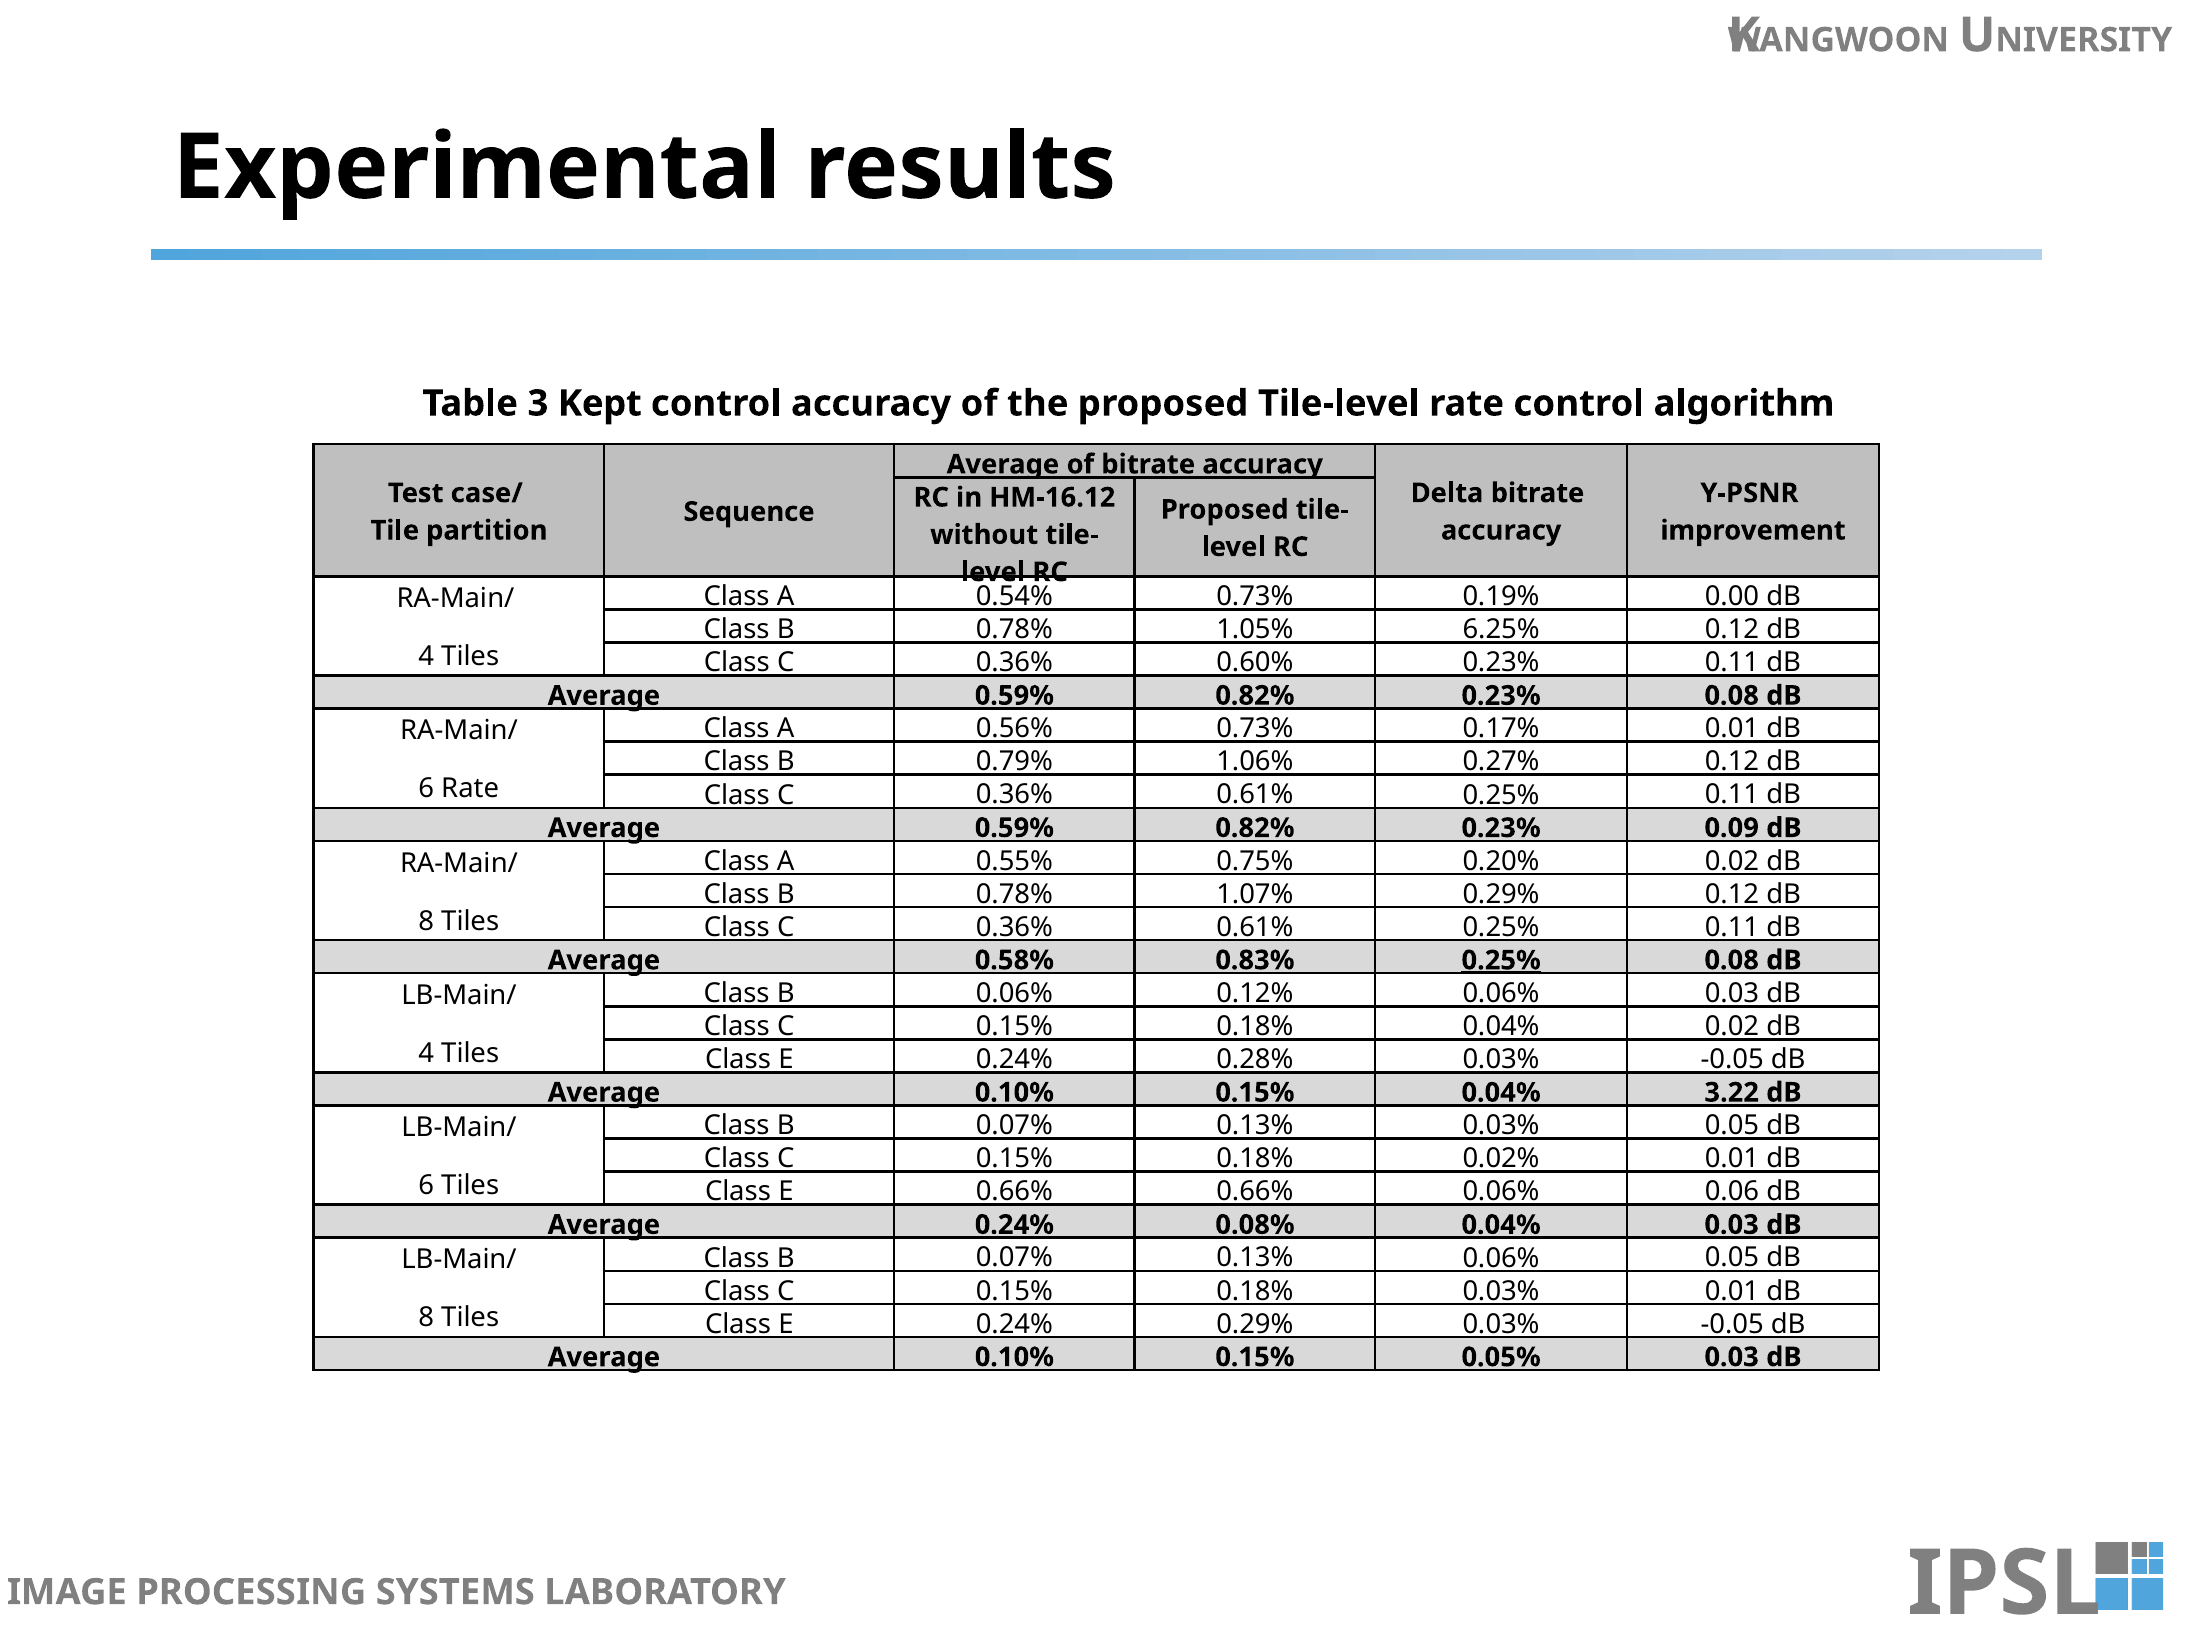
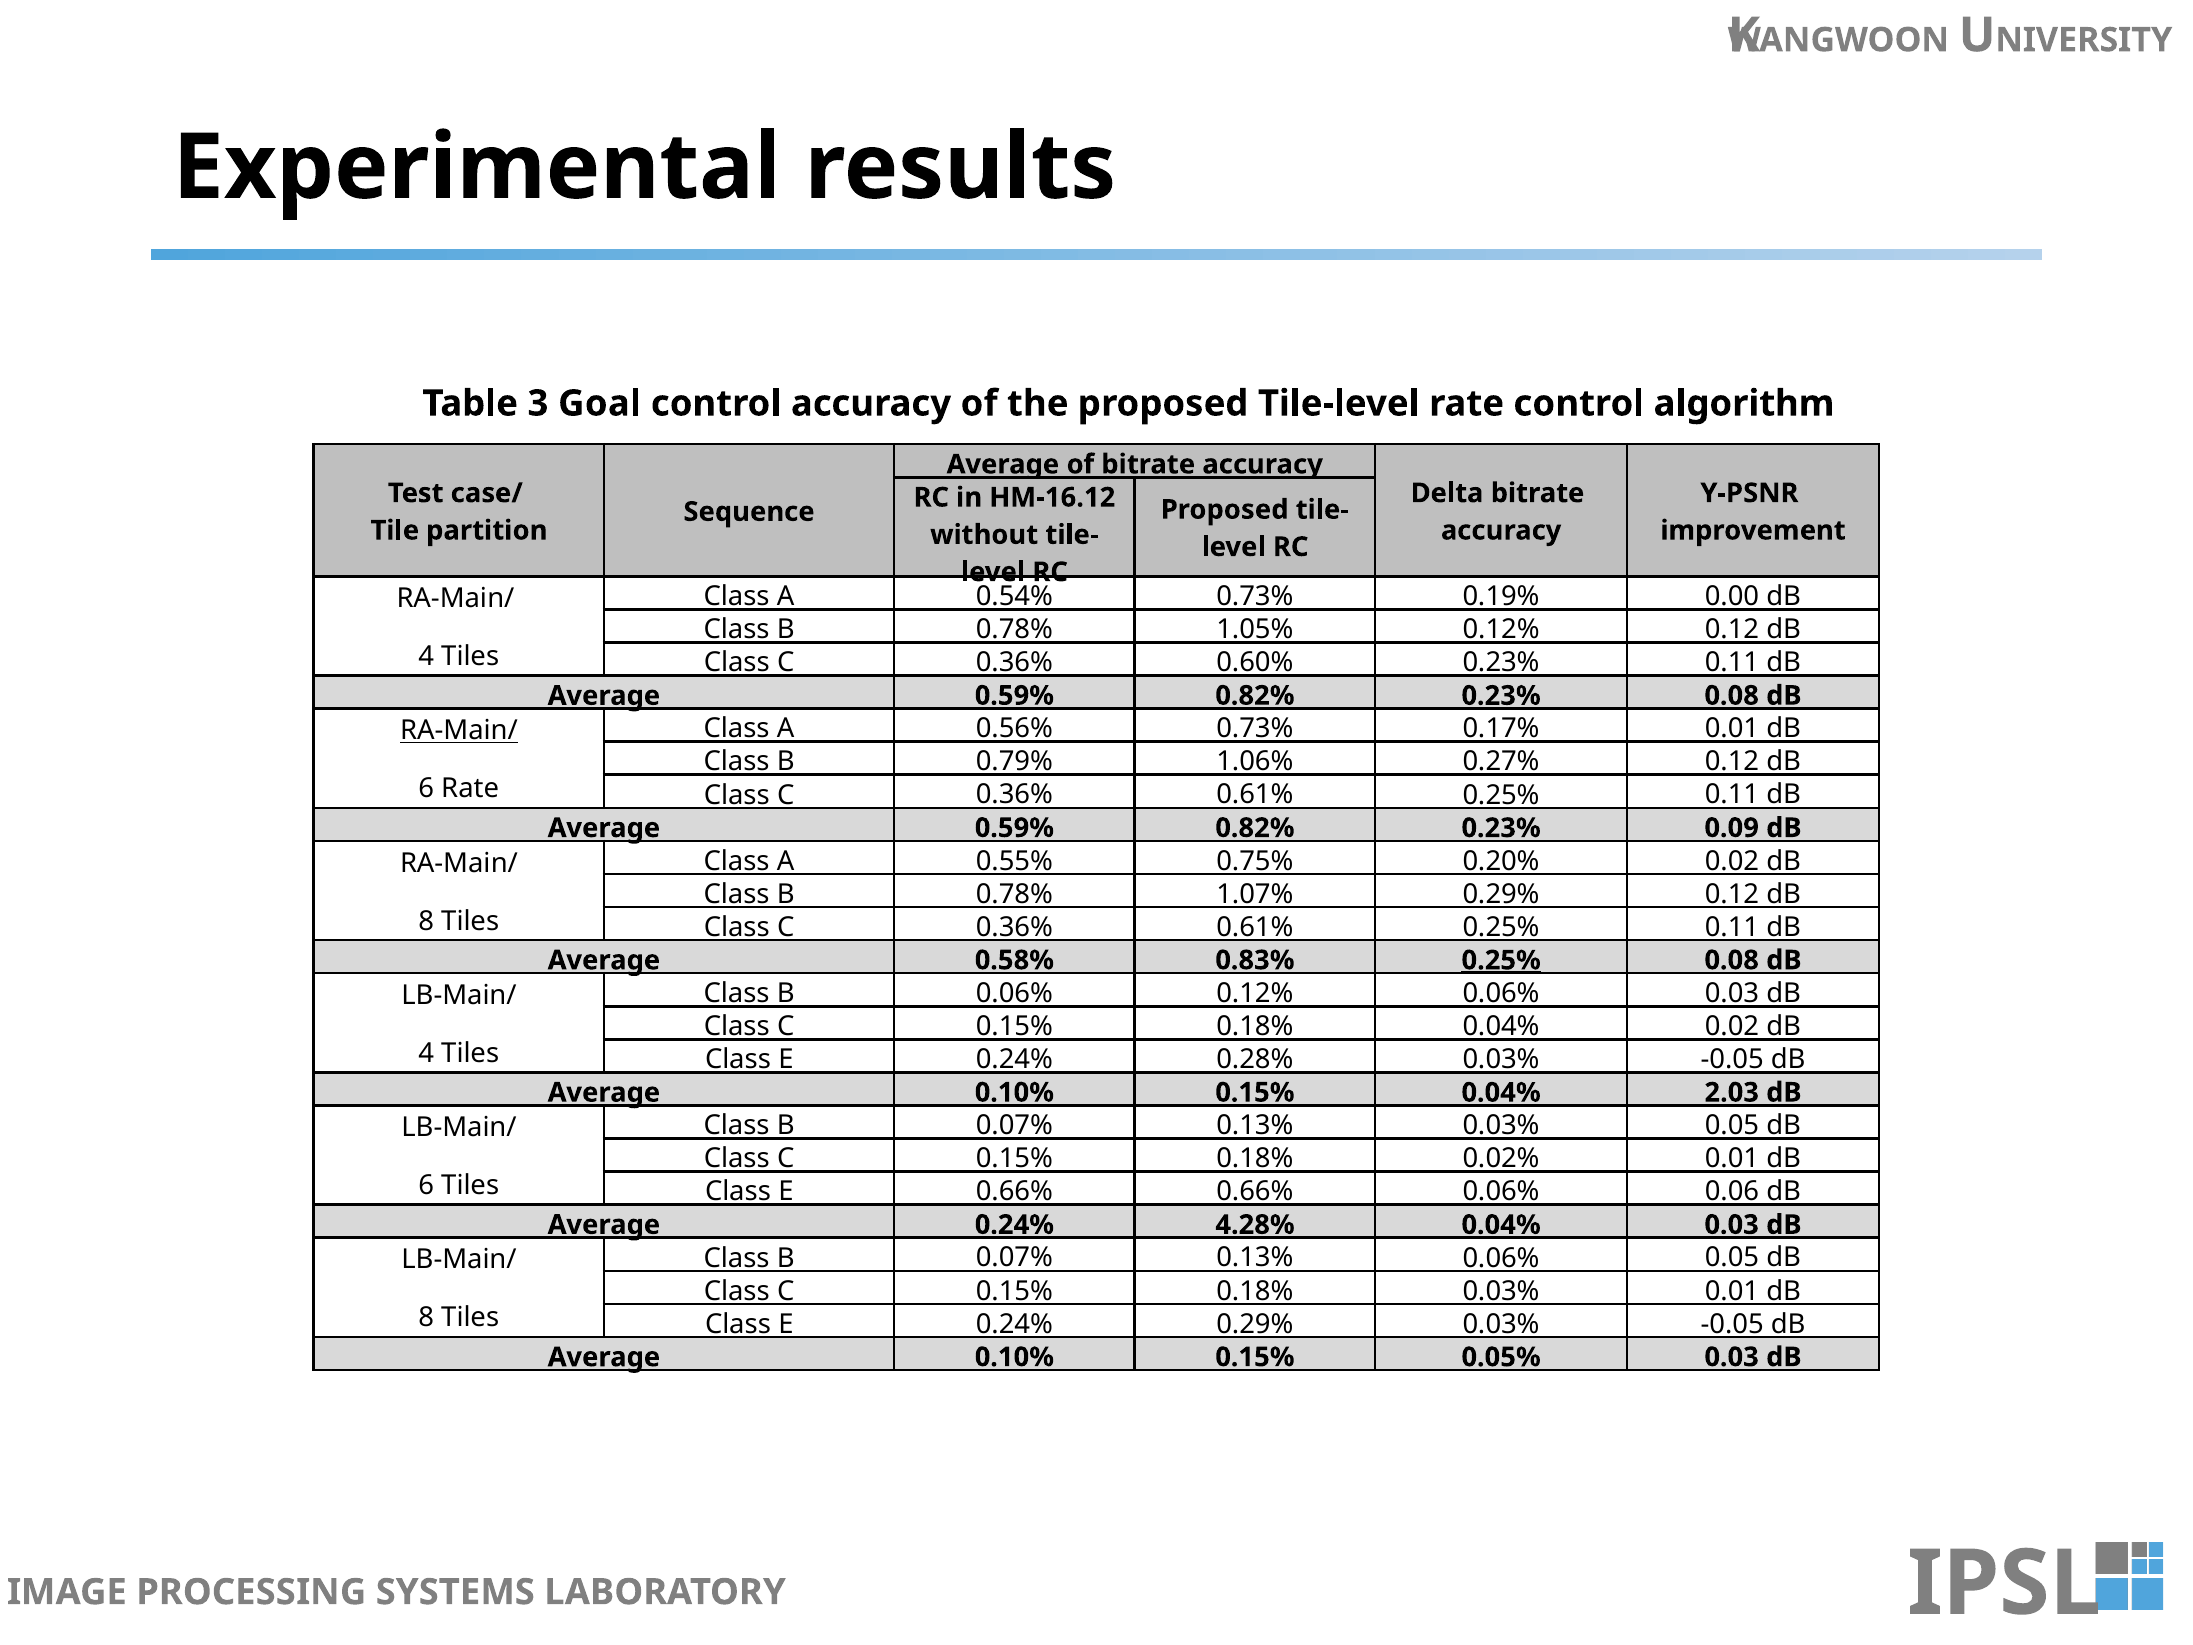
Kept: Kept -> Goal
1.05% 6.25%: 6.25% -> 0.12%
RA-Main/ at (459, 731) underline: none -> present
3.22: 3.22 -> 2.03
0.08%: 0.08% -> 4.28%
